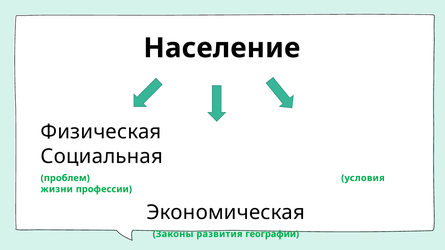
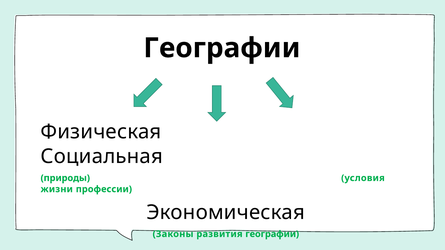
Население at (222, 48): Население -> Географии
проблем: проблем -> природы
